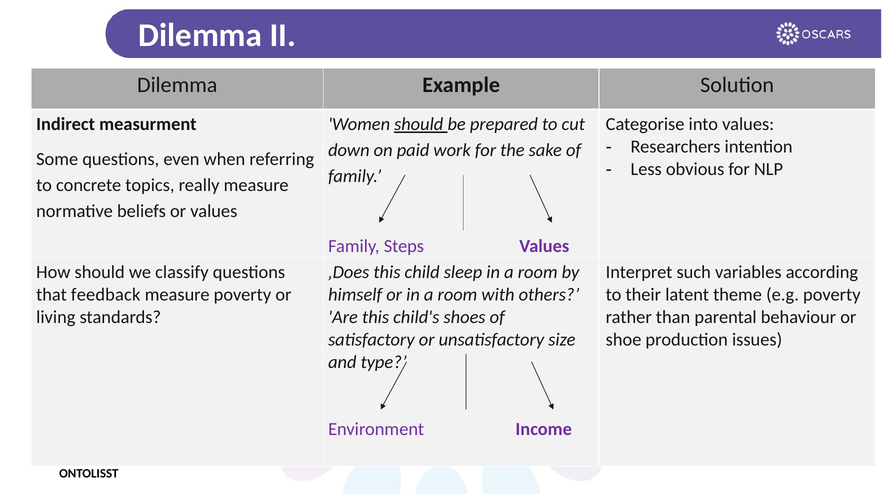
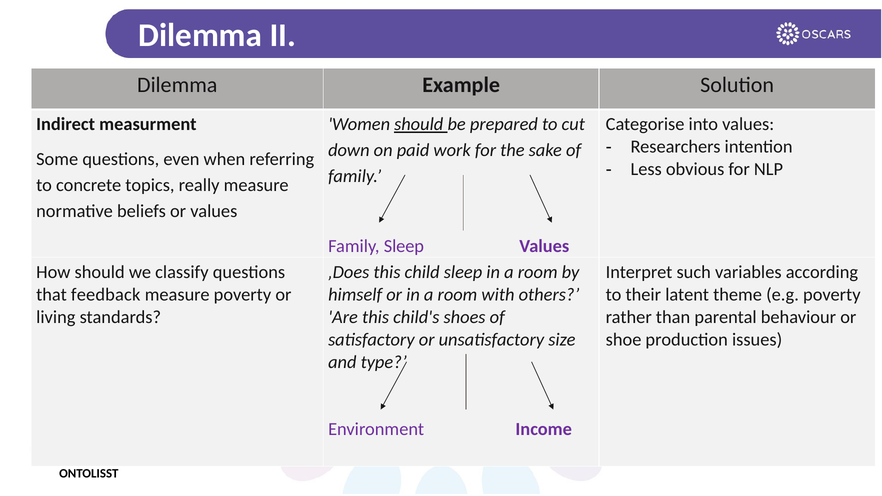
Family Steps: Steps -> Sleep
